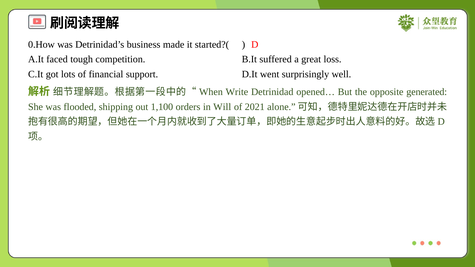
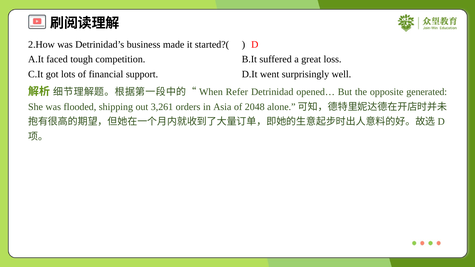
0.How: 0.How -> 2.How
Write: Write -> Refer
1,100: 1,100 -> 3,261
Will: Will -> Asia
2021: 2021 -> 2048
